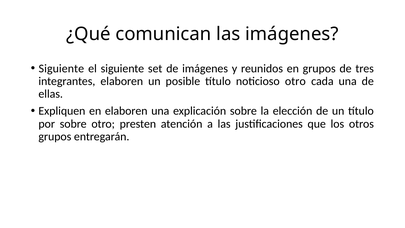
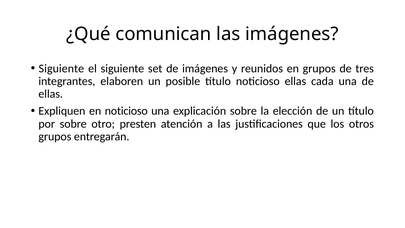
noticioso otro: otro -> ellas
en elaboren: elaboren -> noticioso
